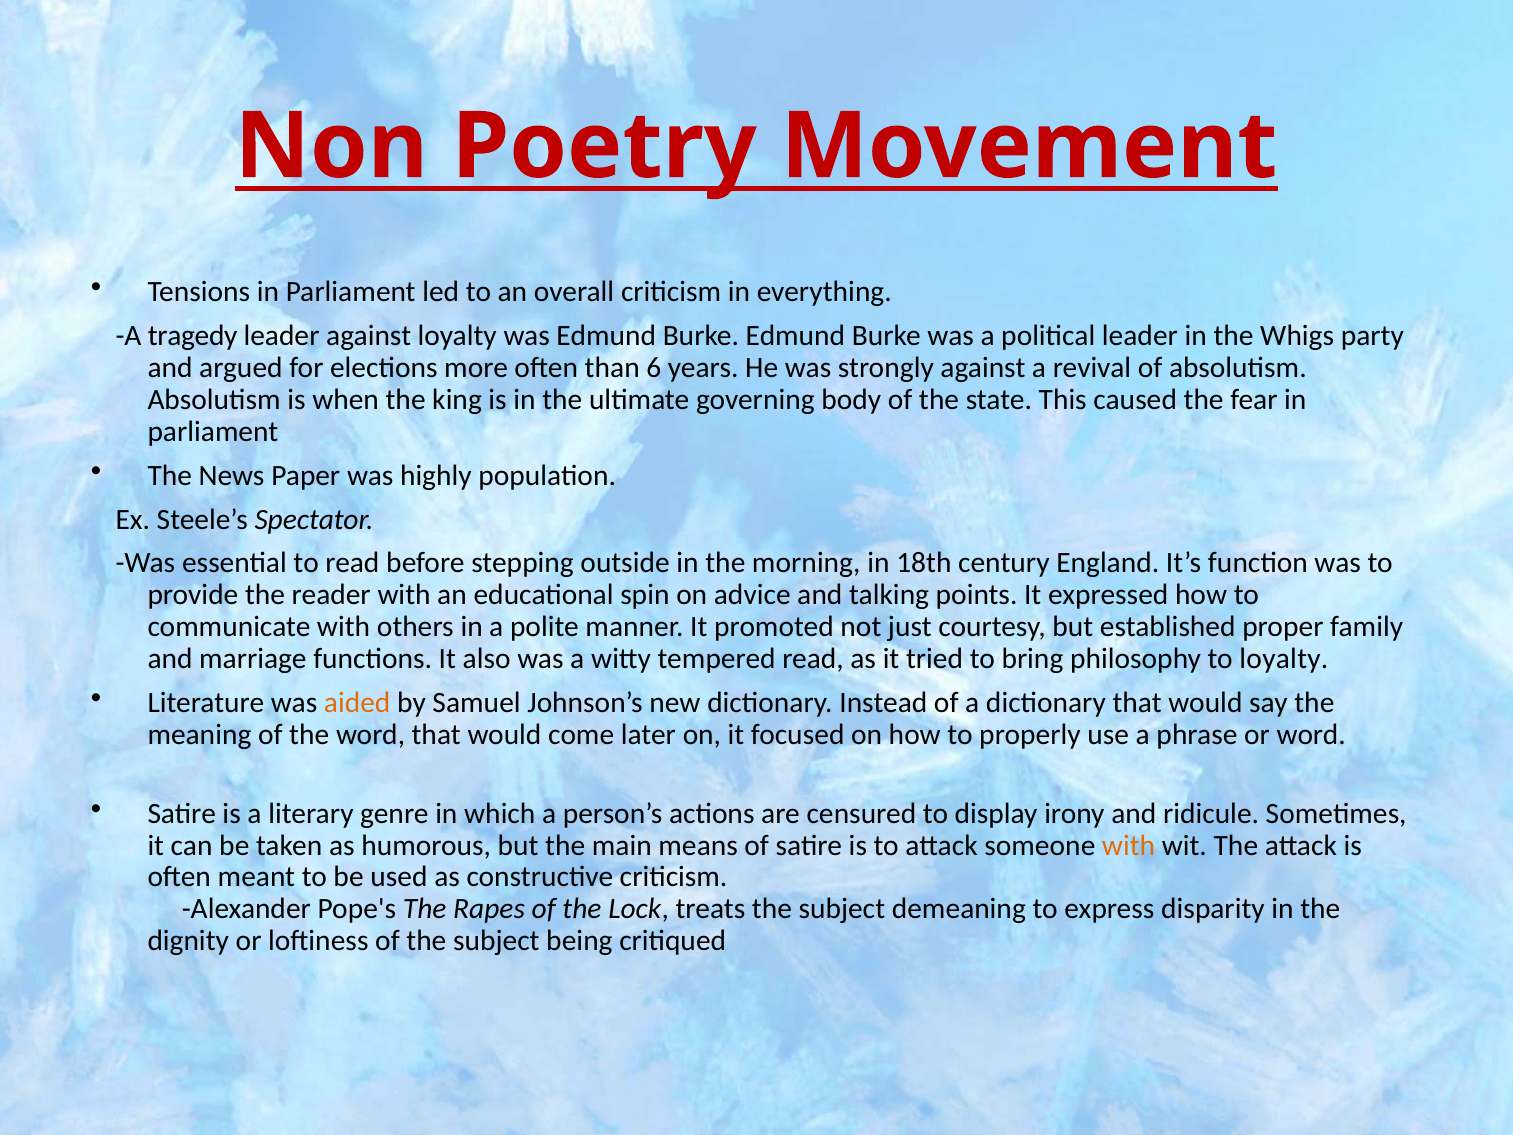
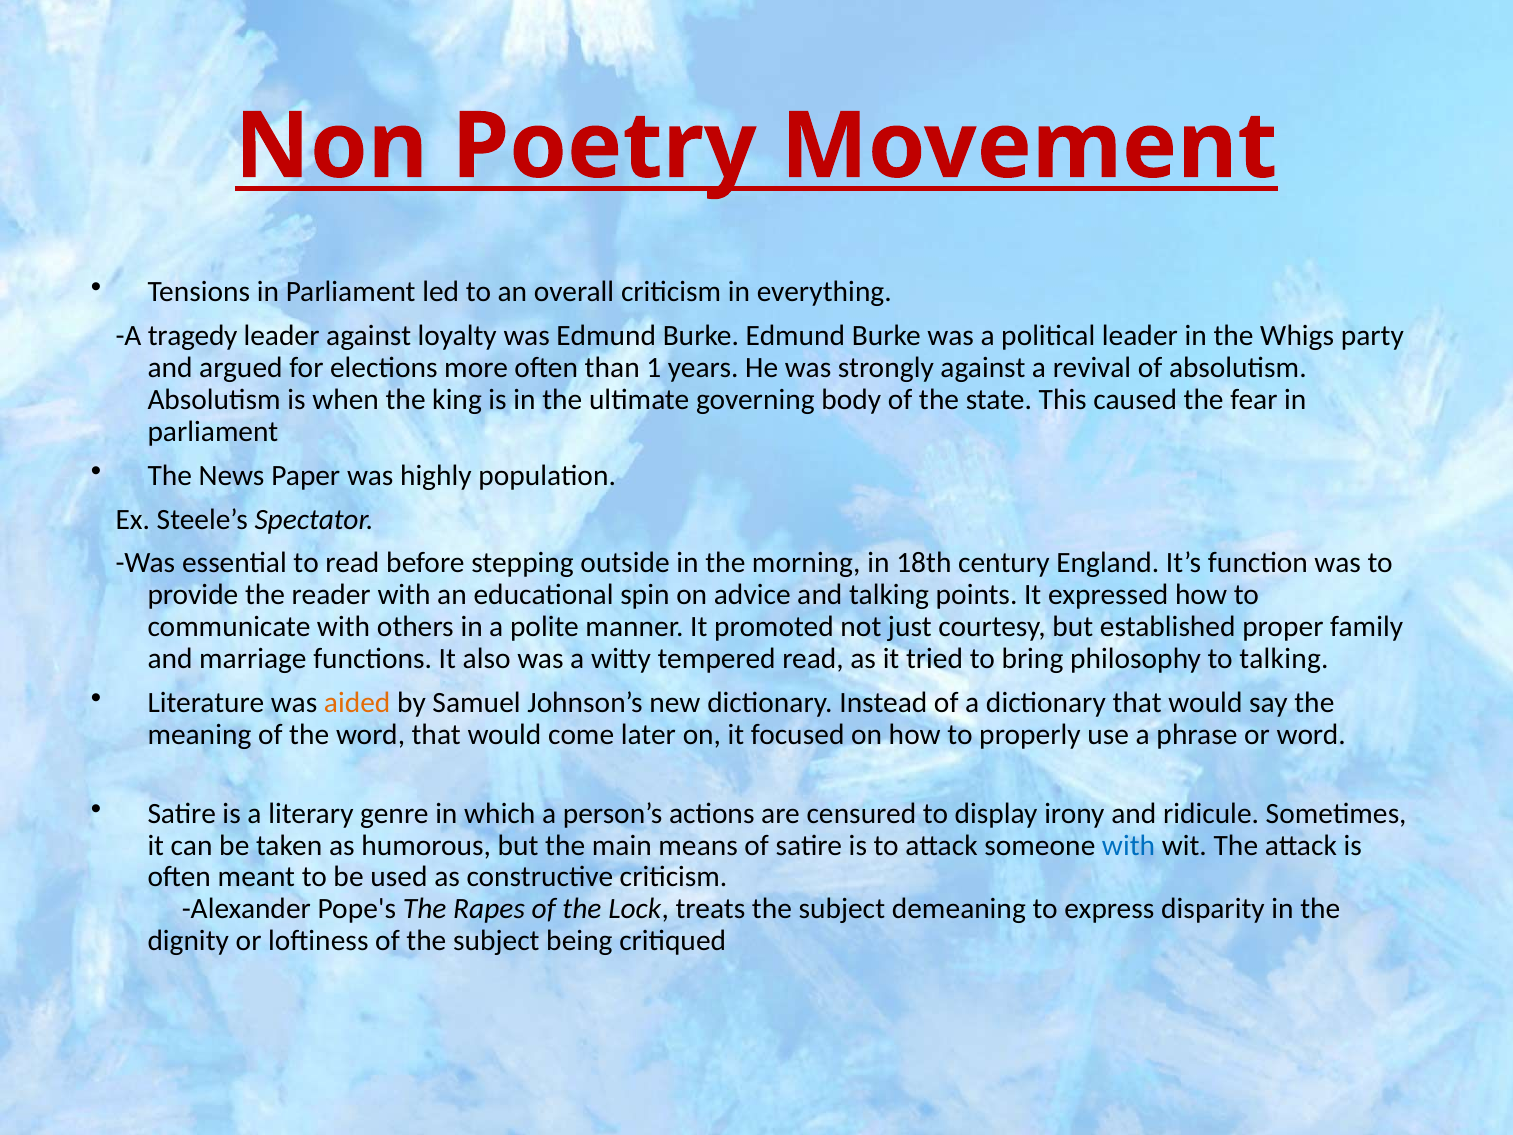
6: 6 -> 1
to loyalty: loyalty -> talking
with at (1129, 845) colour: orange -> blue
